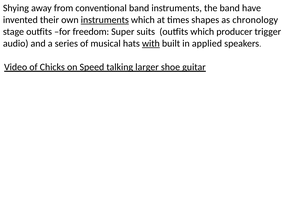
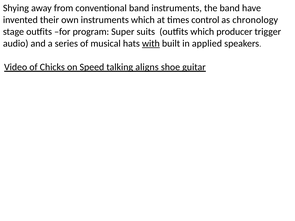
instruments at (105, 20) underline: present -> none
shapes: shapes -> control
freedom: freedom -> program
larger: larger -> aligns
